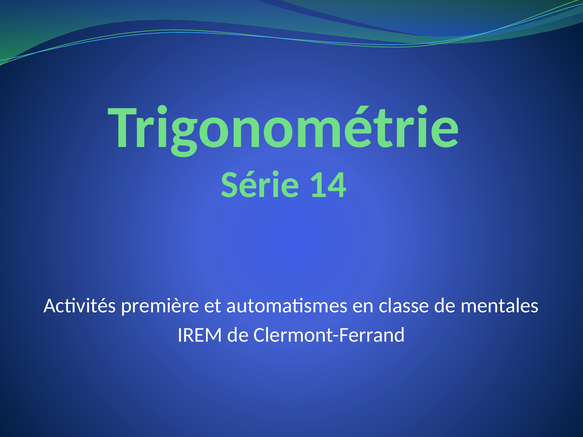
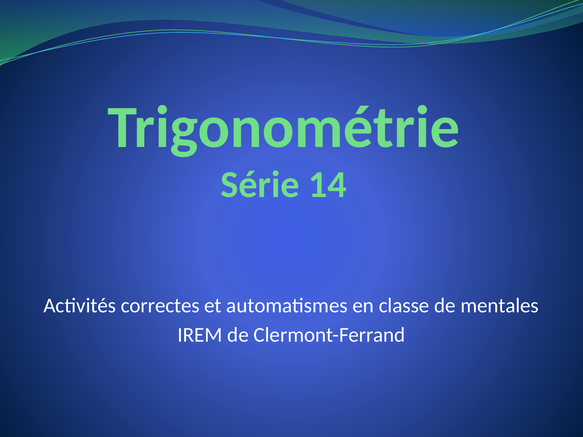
première: première -> correctes
